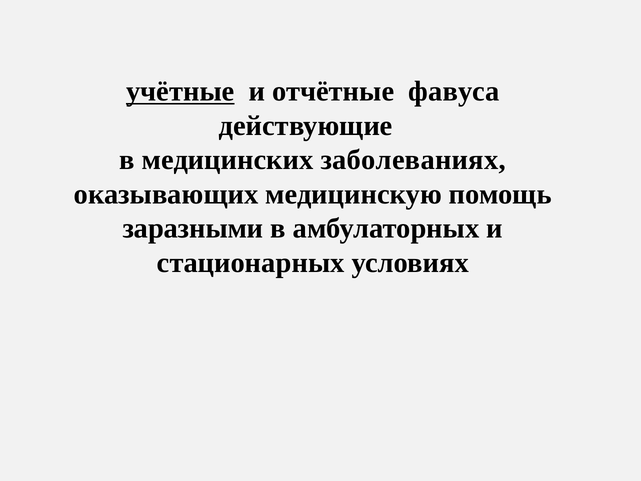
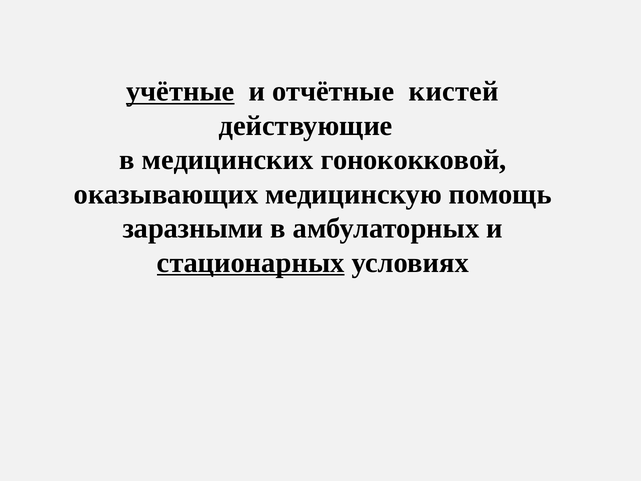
фавуса: фавуса -> кистей
заболеваниях: заболеваниях -> гонококковой
стационарных underline: none -> present
